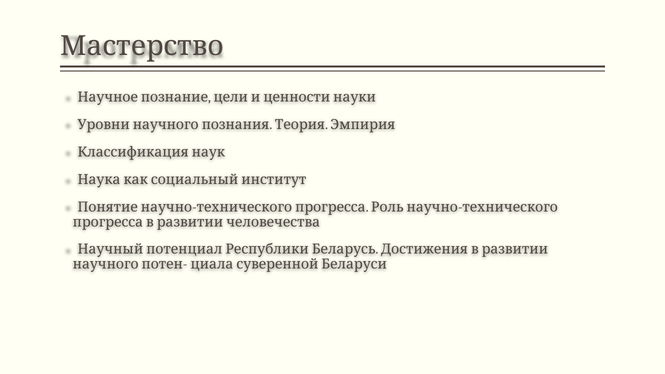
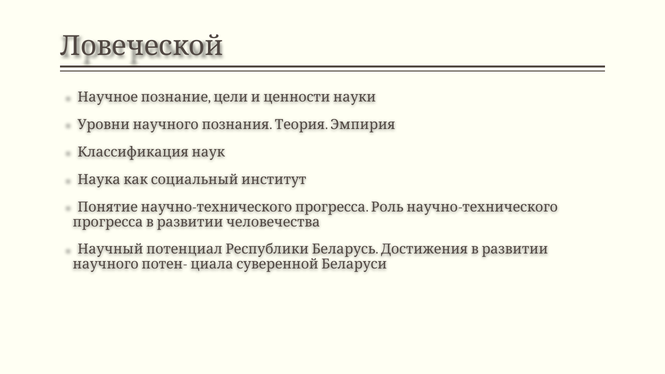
Мастерство: Мастерство -> Ловеческой
